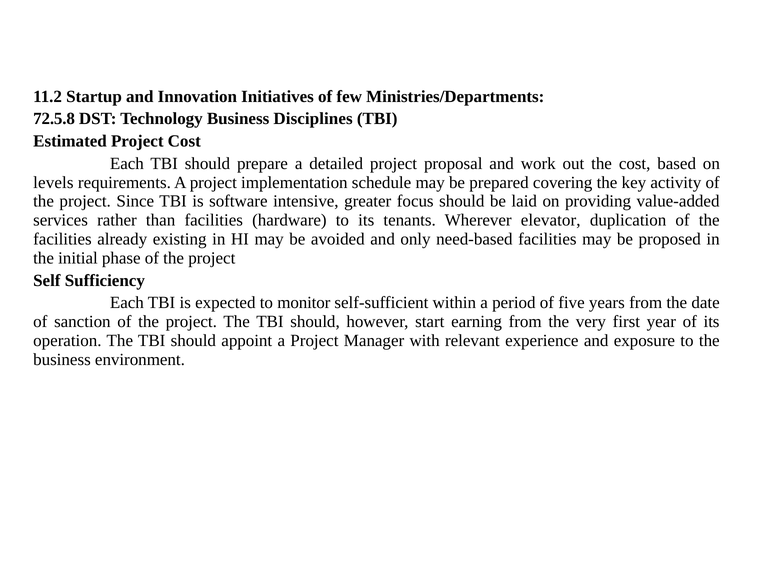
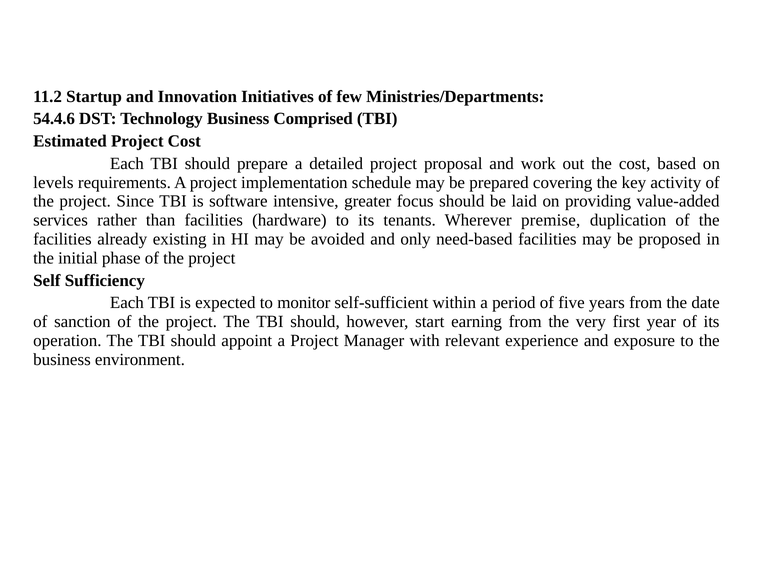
72.5.8: 72.5.8 -> 54.4.6
Disciplines: Disciplines -> Comprised
elevator: elevator -> premise
